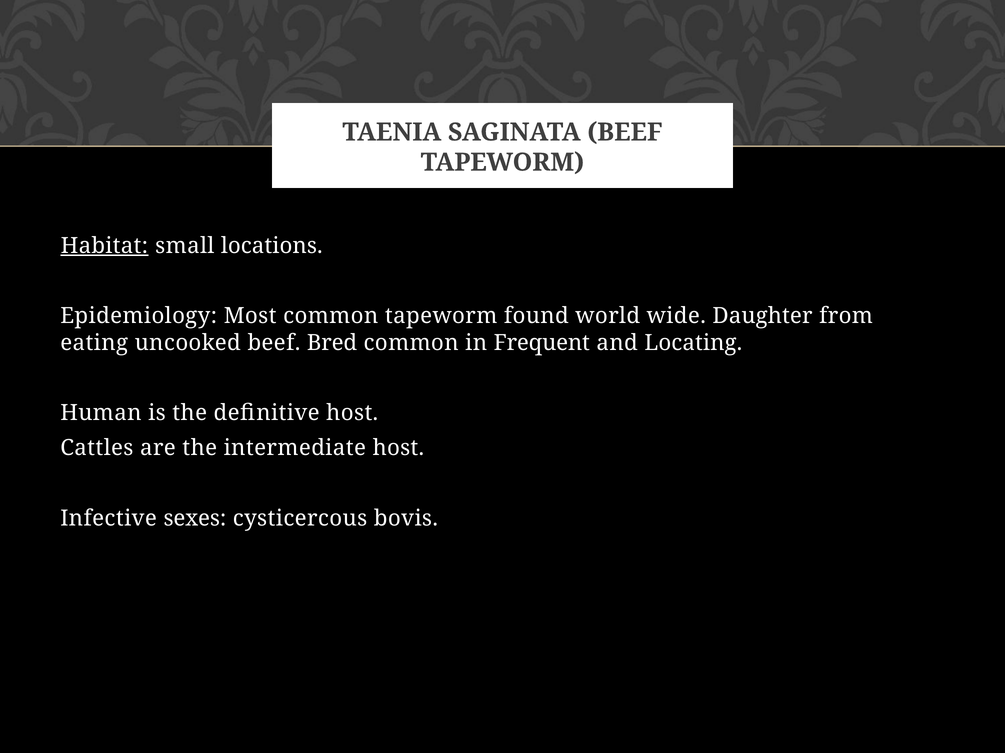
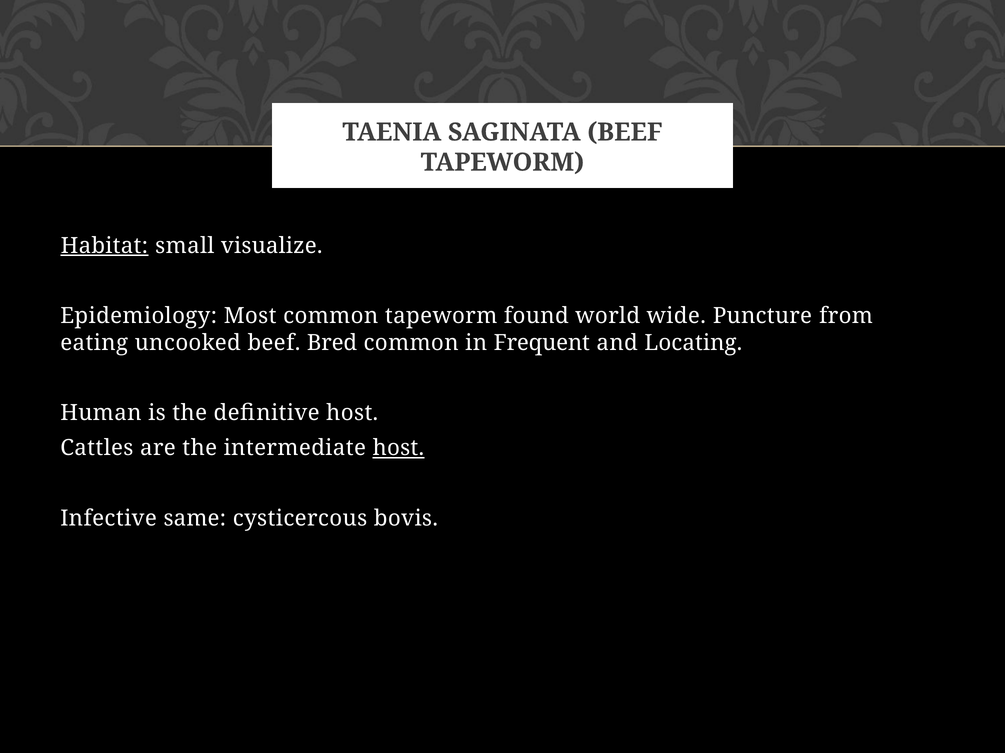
locations: locations -> visualize
Daughter: Daughter -> Puncture
host at (398, 448) underline: none -> present
sexes: sexes -> same
